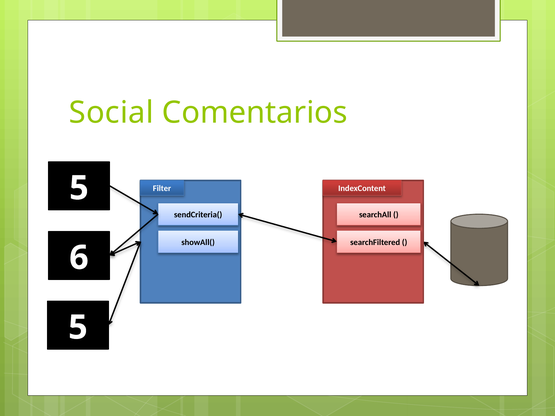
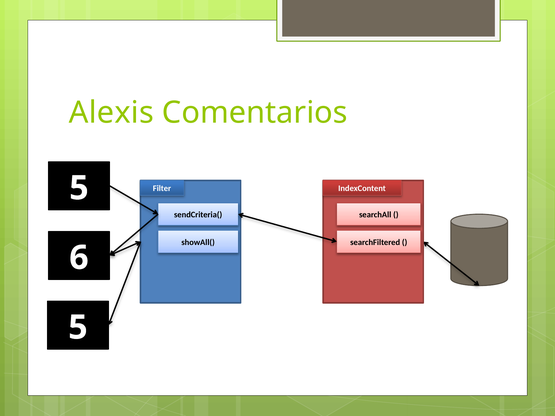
Social: Social -> Alexis
